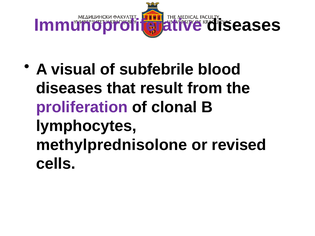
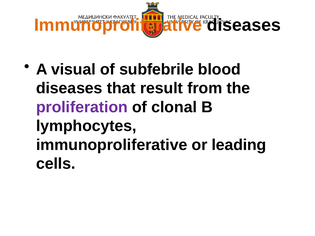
Immunoproliferative at (118, 25) colour: purple -> orange
methylprednisolone at (112, 145): methylprednisolone -> immunoproliferative
revised: revised -> leading
